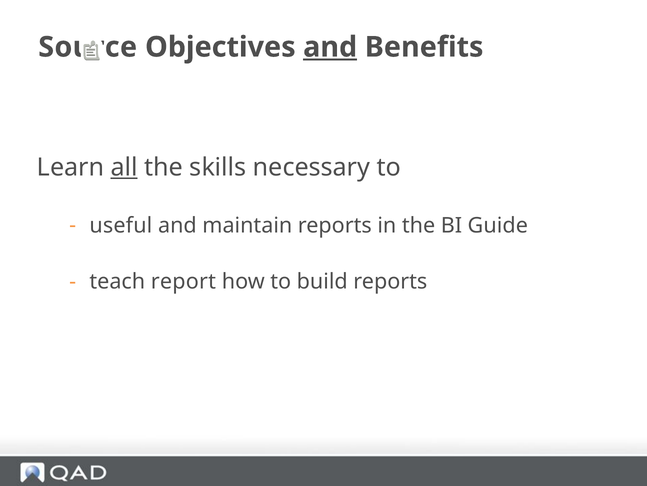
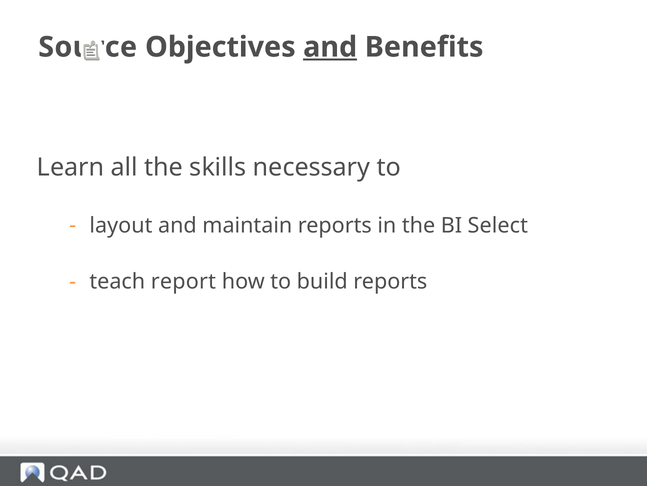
all underline: present -> none
useful: useful -> layout
Guide: Guide -> Select
